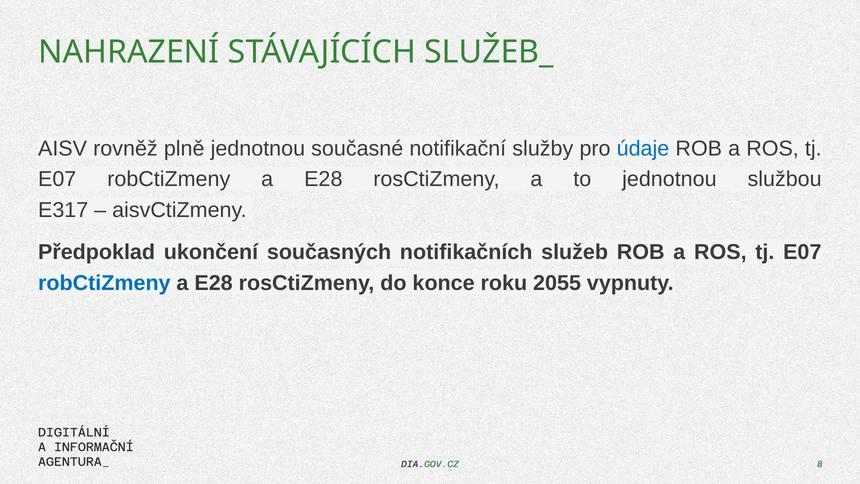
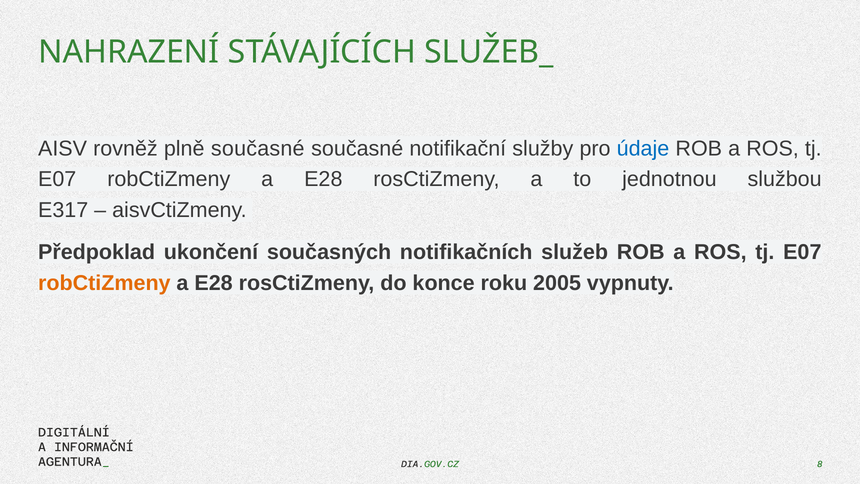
plně jednotnou: jednotnou -> současné
robCtiZmeny at (104, 283) colour: blue -> orange
2055: 2055 -> 2005
